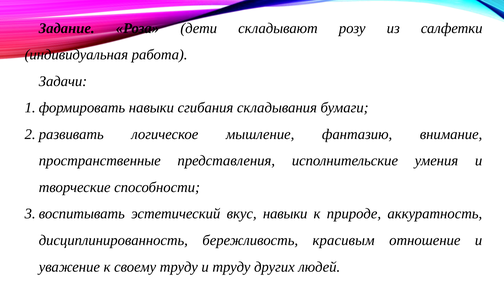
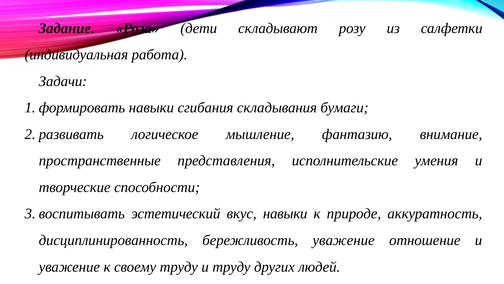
бережливость красивым: красивым -> уважение
